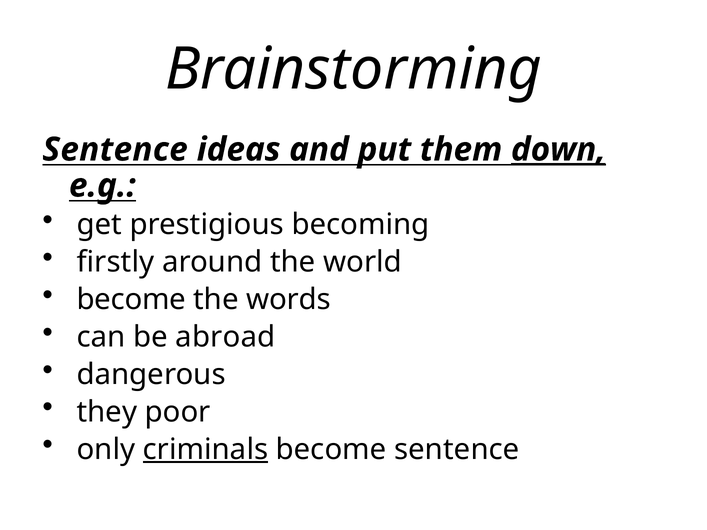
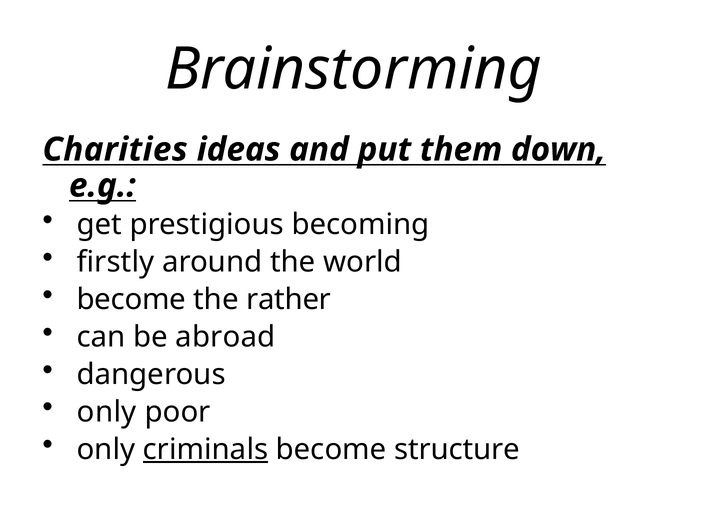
Sentence at (115, 150): Sentence -> Charities
down underline: present -> none
words: words -> rather
they at (107, 412): they -> only
become sentence: sentence -> structure
